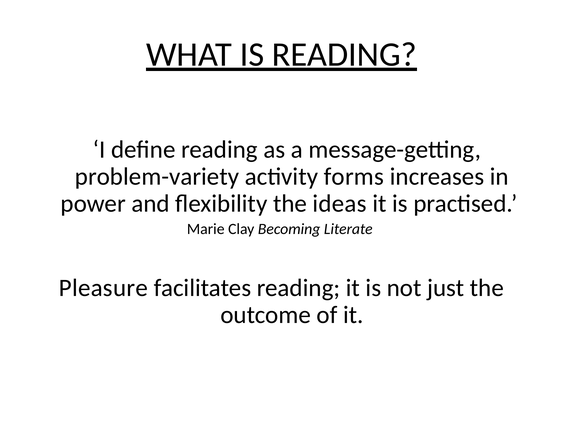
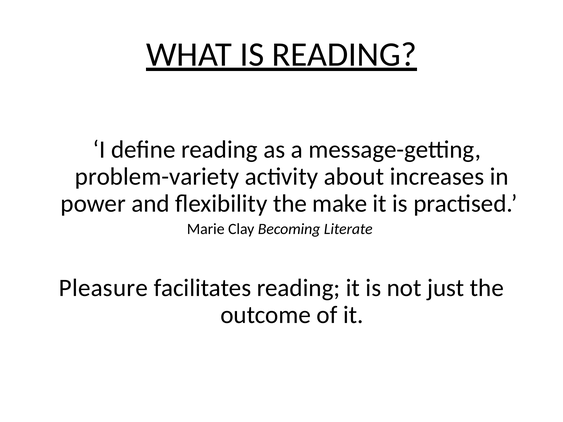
forms: forms -> about
ideas: ideas -> make
